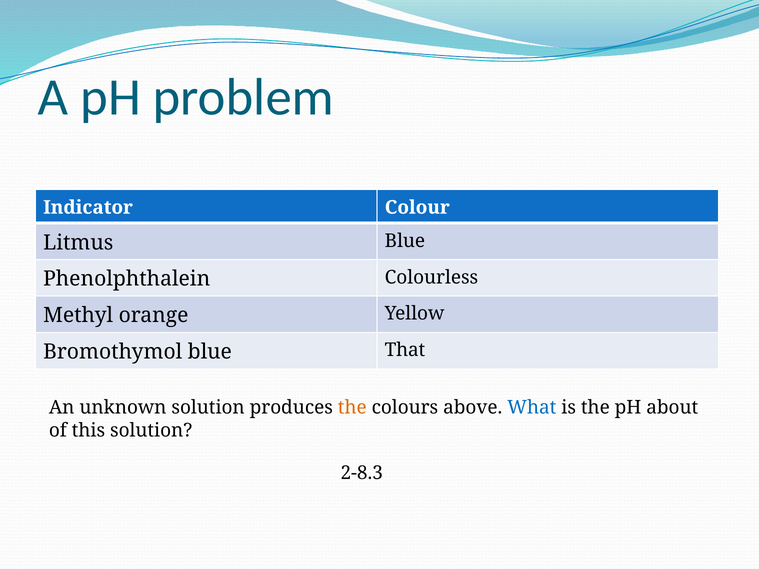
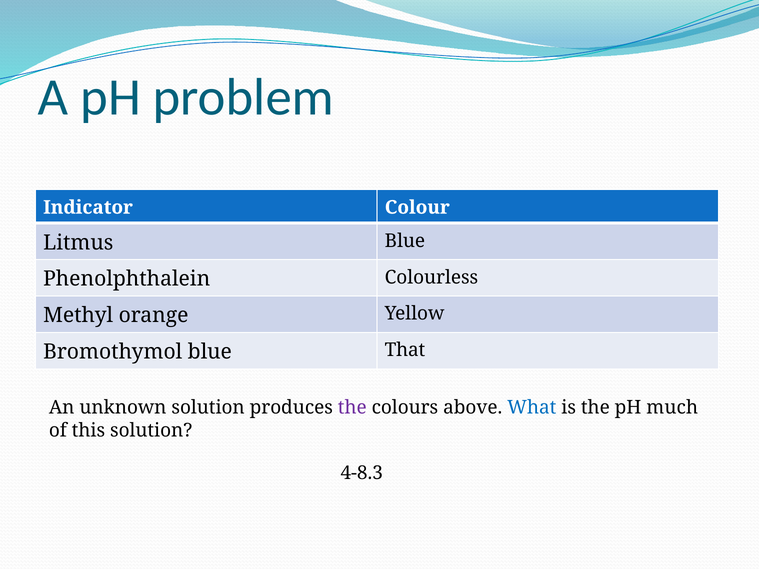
the at (352, 408) colour: orange -> purple
about: about -> much
2-8.3: 2-8.3 -> 4-8.3
